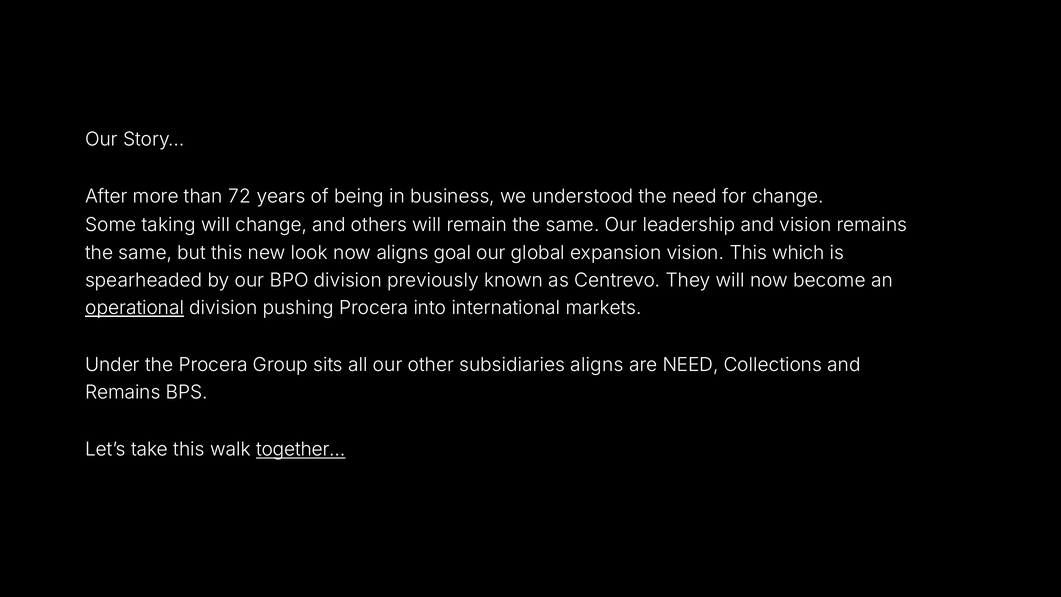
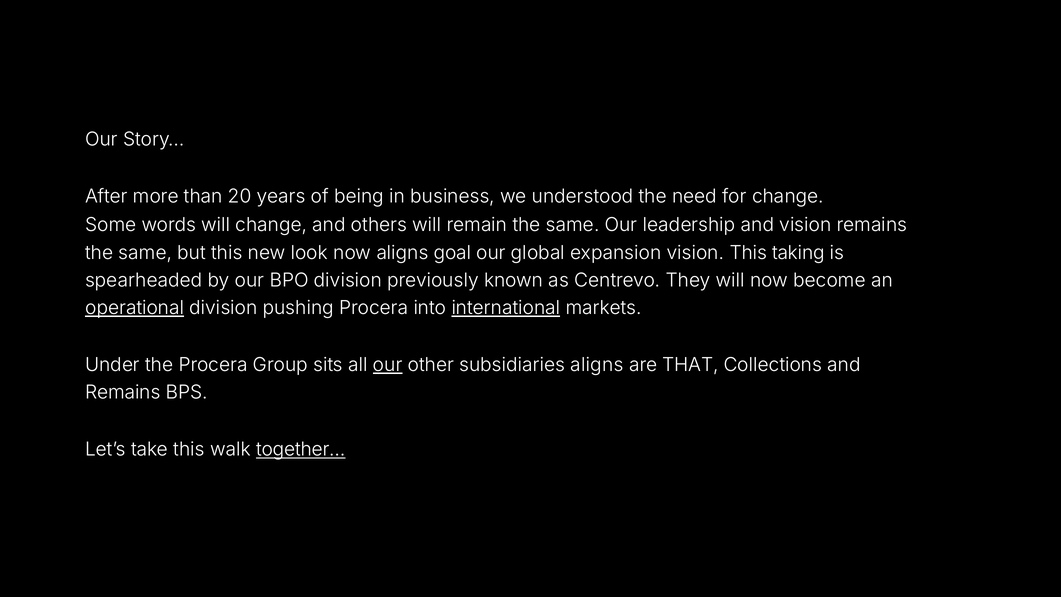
72: 72 -> 20
taking: taking -> words
which: which -> taking
international underline: none -> present
our at (388, 365) underline: none -> present
are NEED: NEED -> THAT
